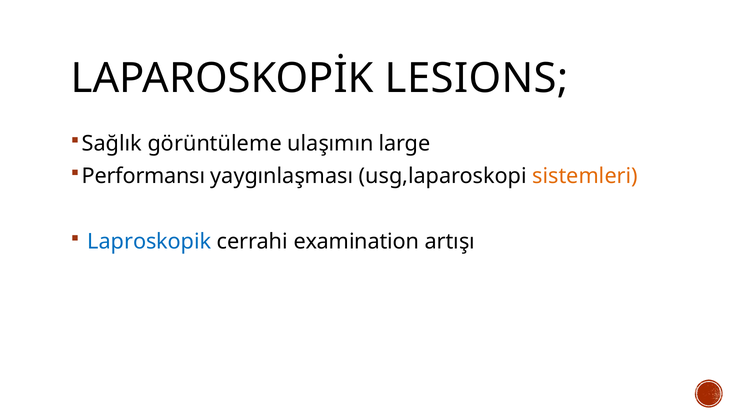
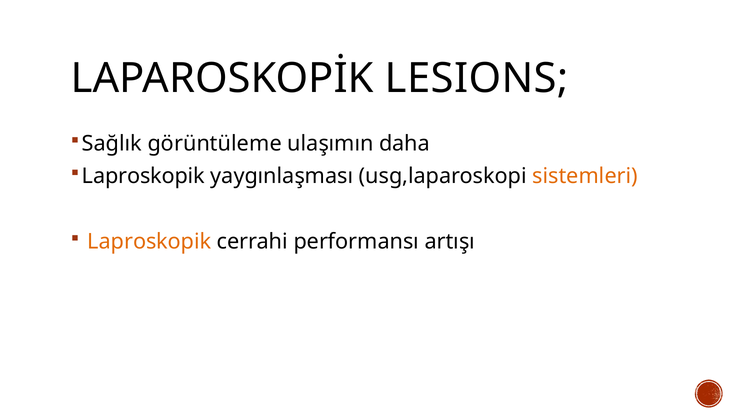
large: large -> daha
Performansı at (143, 176): Performansı -> Laproskopik
Laproskopik at (149, 242) colour: blue -> orange
examination: examination -> performansı
